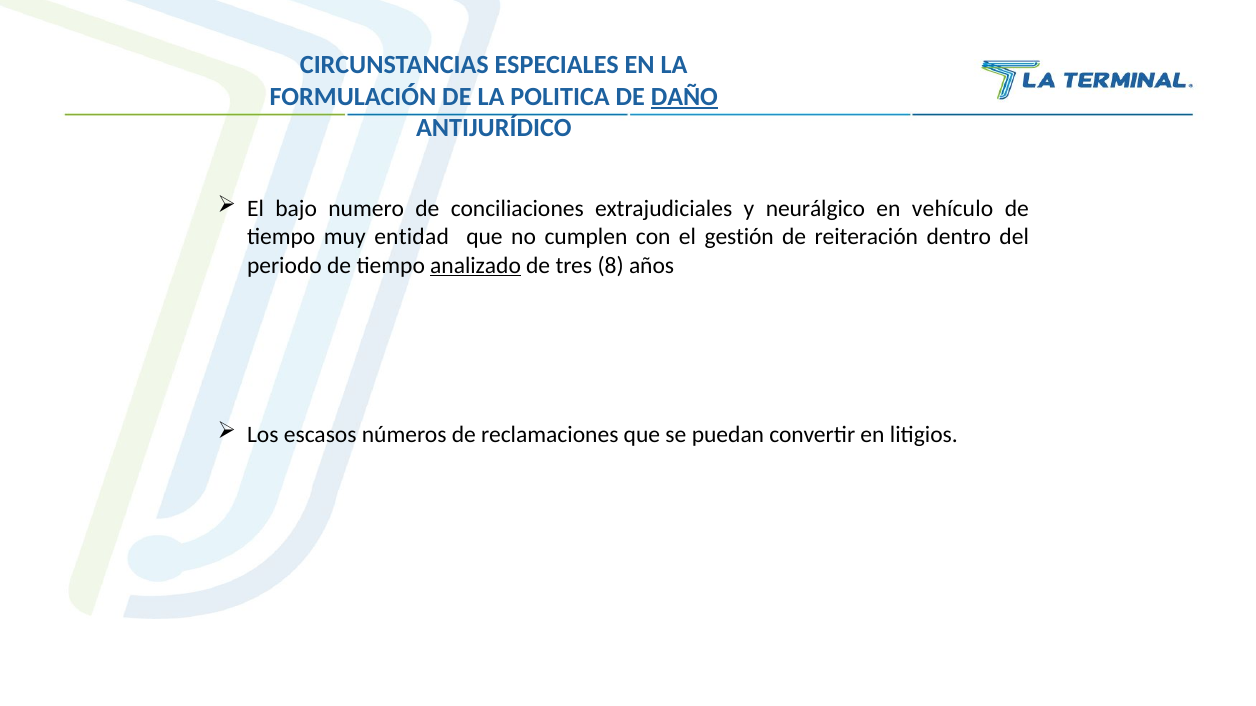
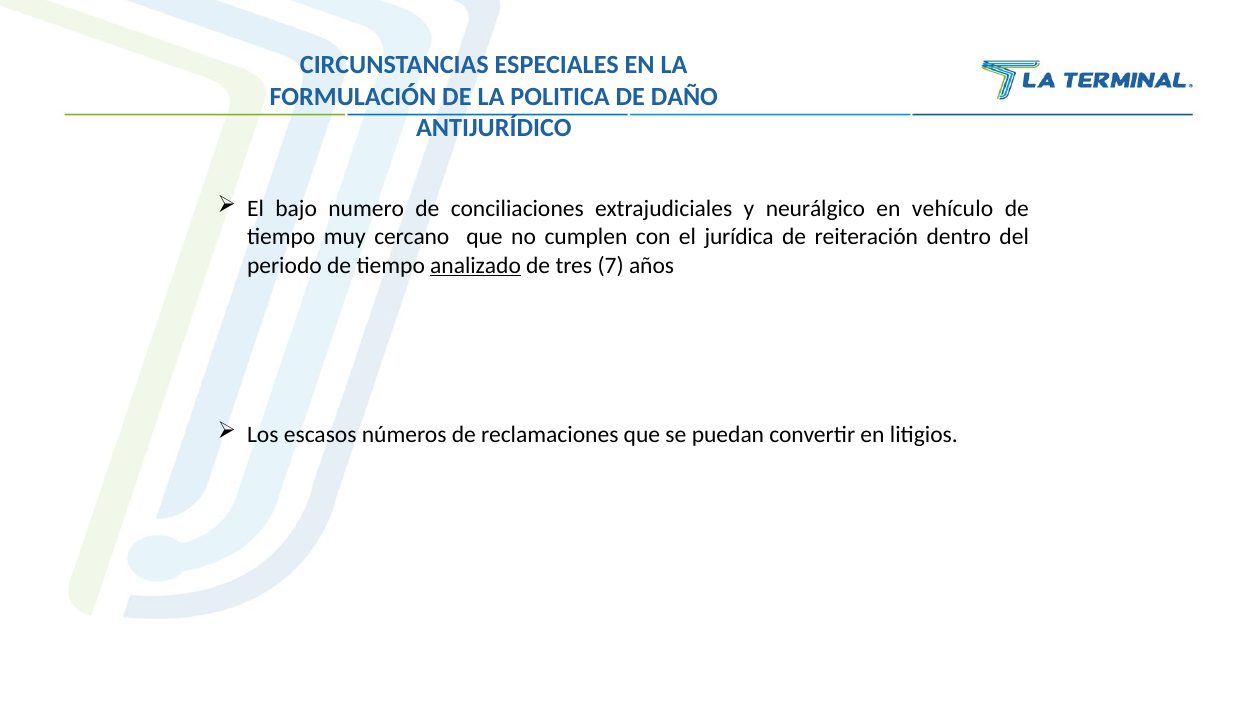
DAÑO underline: present -> none
entidad: entidad -> cercano
gestión: gestión -> jurídica
8: 8 -> 7
